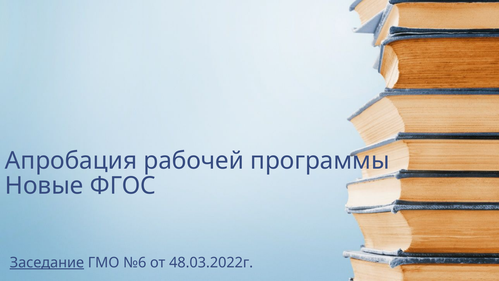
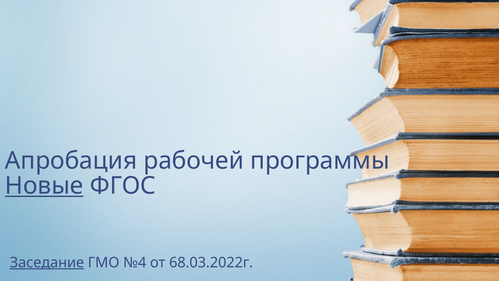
Новые underline: none -> present
№6: №6 -> №4
48.03.2022г: 48.03.2022г -> 68.03.2022г
